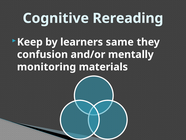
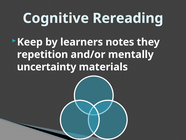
same: same -> notes
confusion: confusion -> repetition
monitoring: monitoring -> uncertainty
